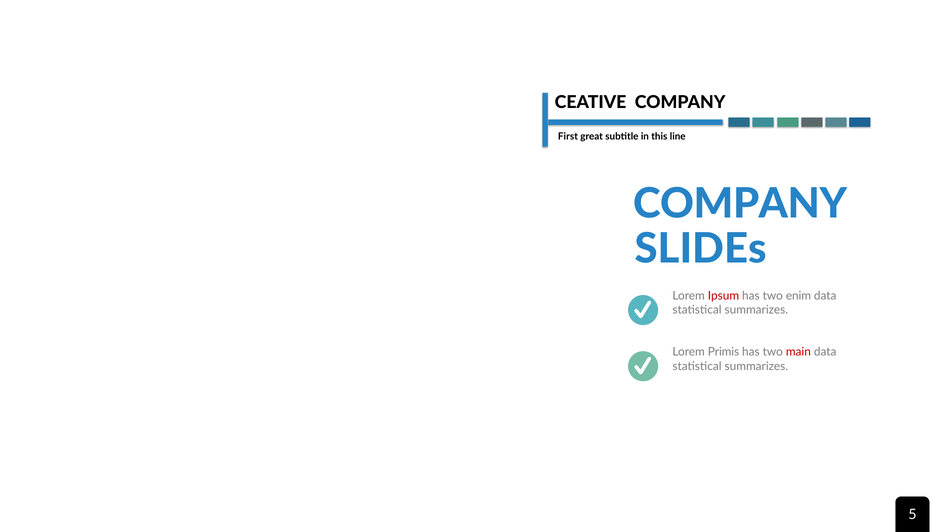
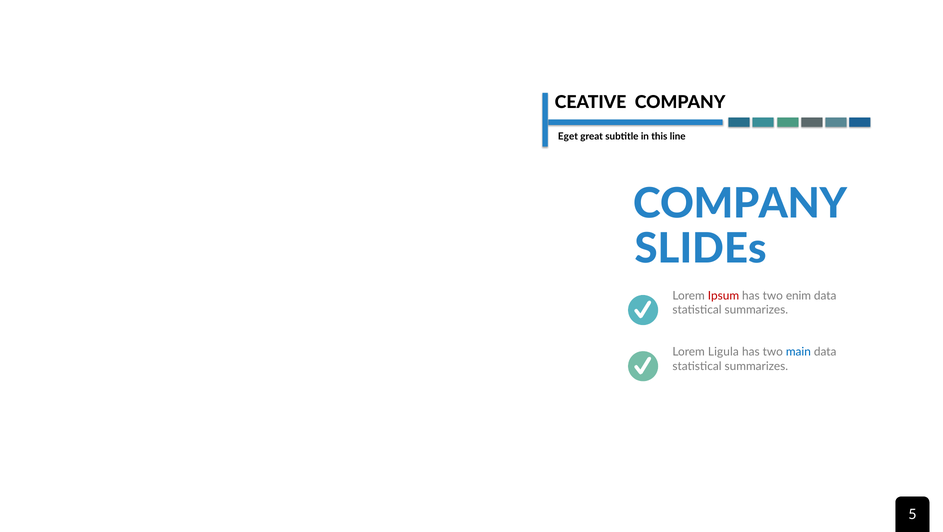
First: First -> Eget
Primis: Primis -> Ligula
main colour: red -> blue
